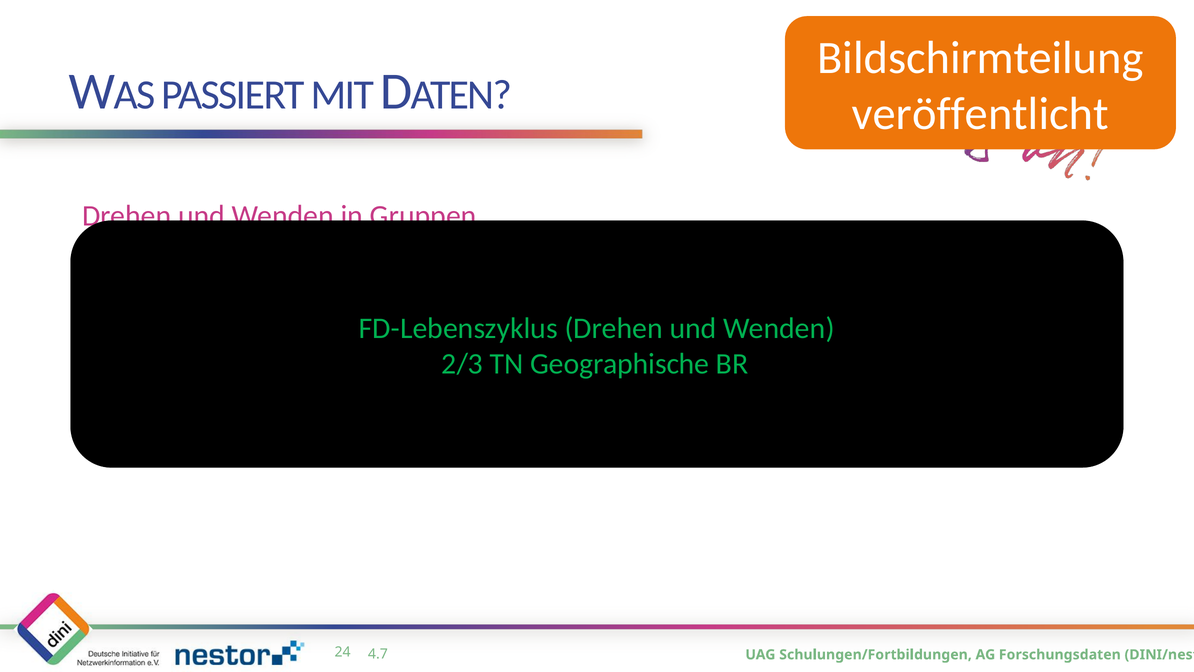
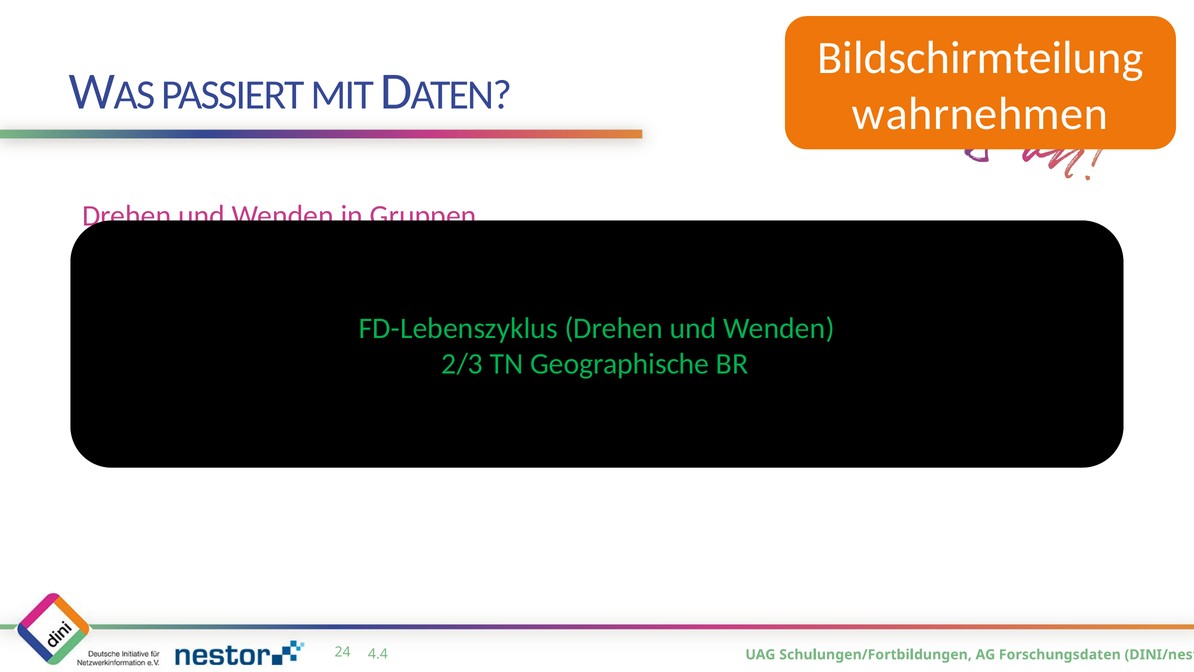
veröffentlicht: veröffentlicht -> wahrnehmen
4.7: 4.7 -> 4.4
